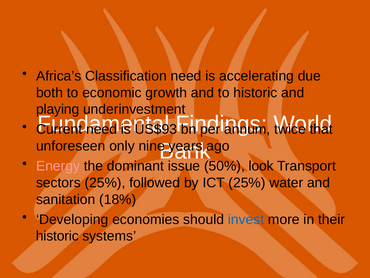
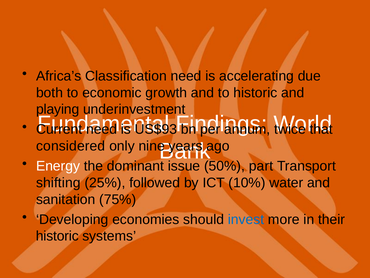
unforeseen: unforeseen -> considered
Energy colour: pink -> white
look: look -> part
sectors: sectors -> shifting
ICT 25%: 25% -> 10%
18%: 18% -> 75%
